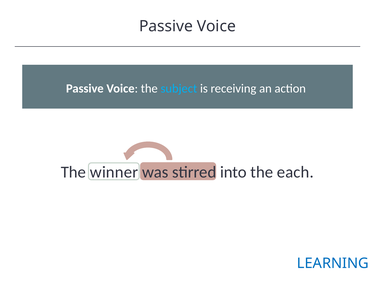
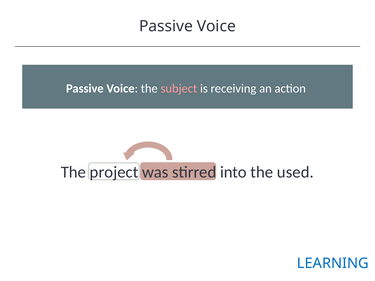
subject colour: light blue -> pink
winner: winner -> project
each: each -> used
